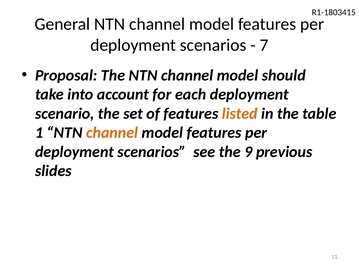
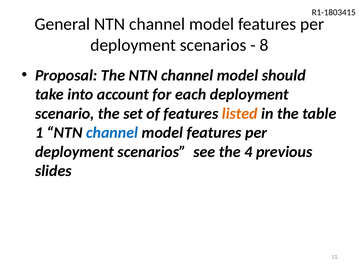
7: 7 -> 8
channel at (112, 133) colour: orange -> blue
9: 9 -> 4
